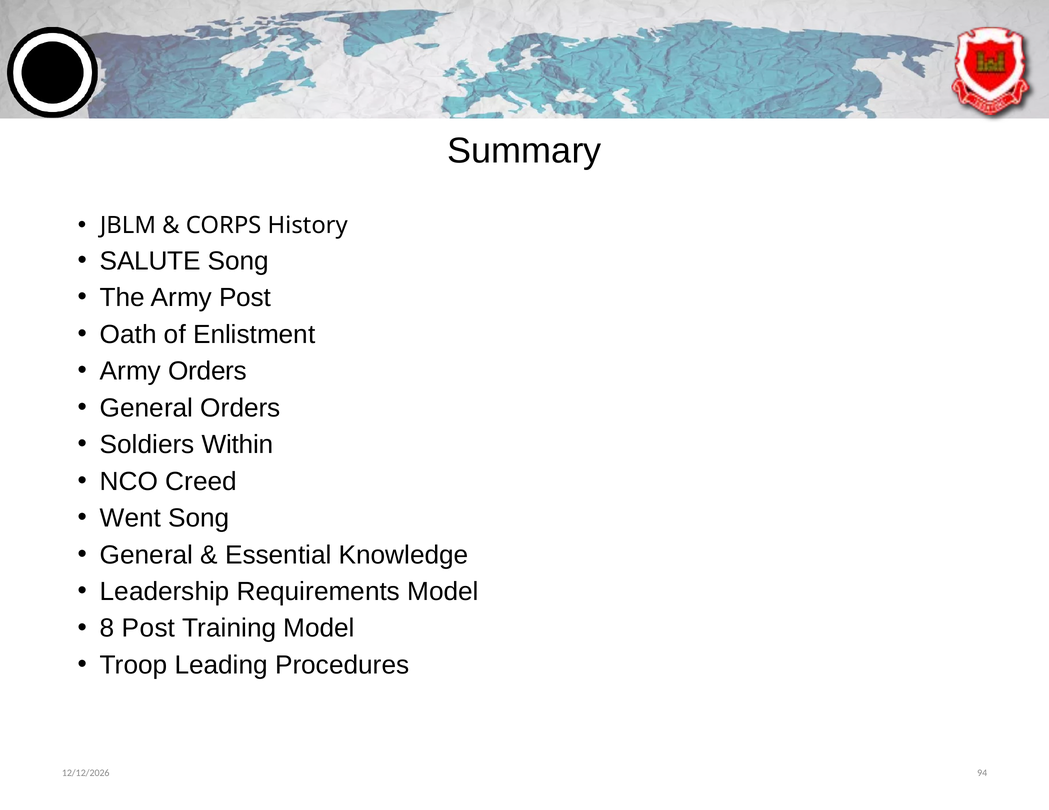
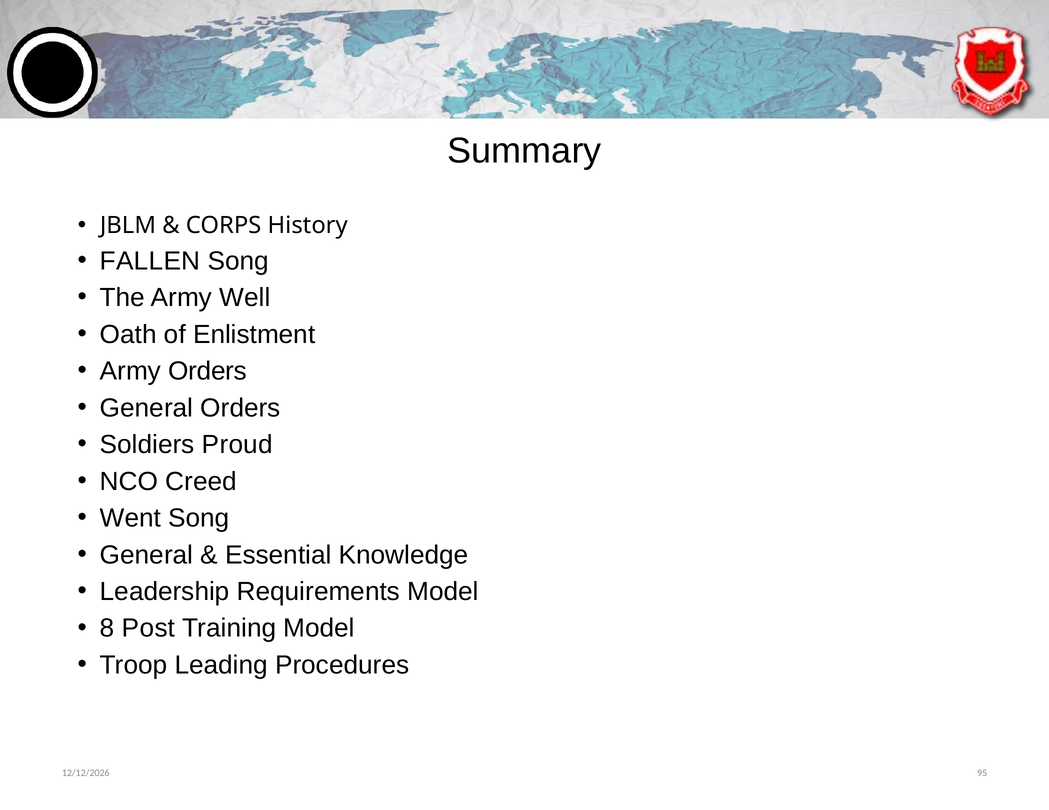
SALUTE: SALUTE -> FALLEN
Army Post: Post -> Well
Within: Within -> Proud
94: 94 -> 95
